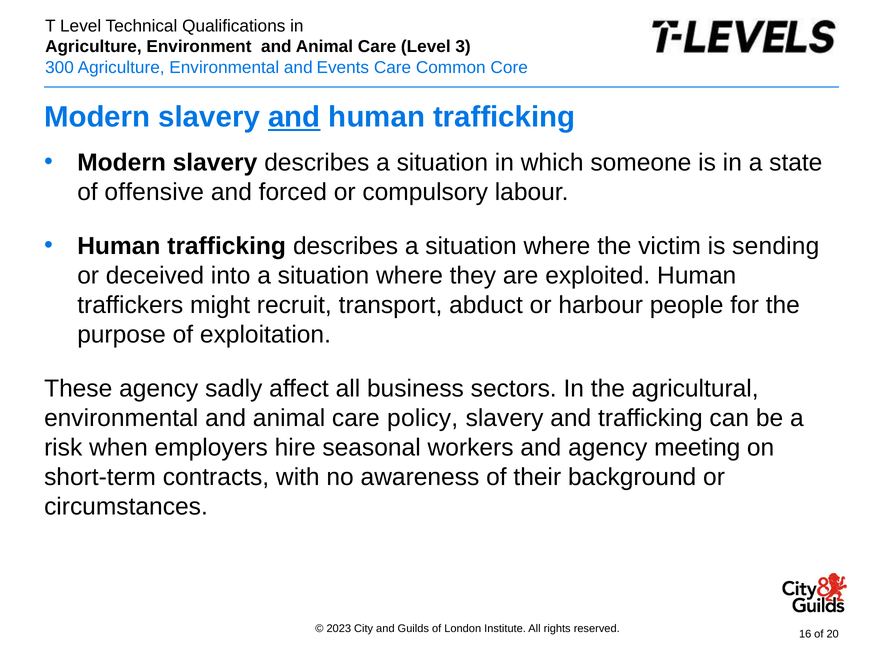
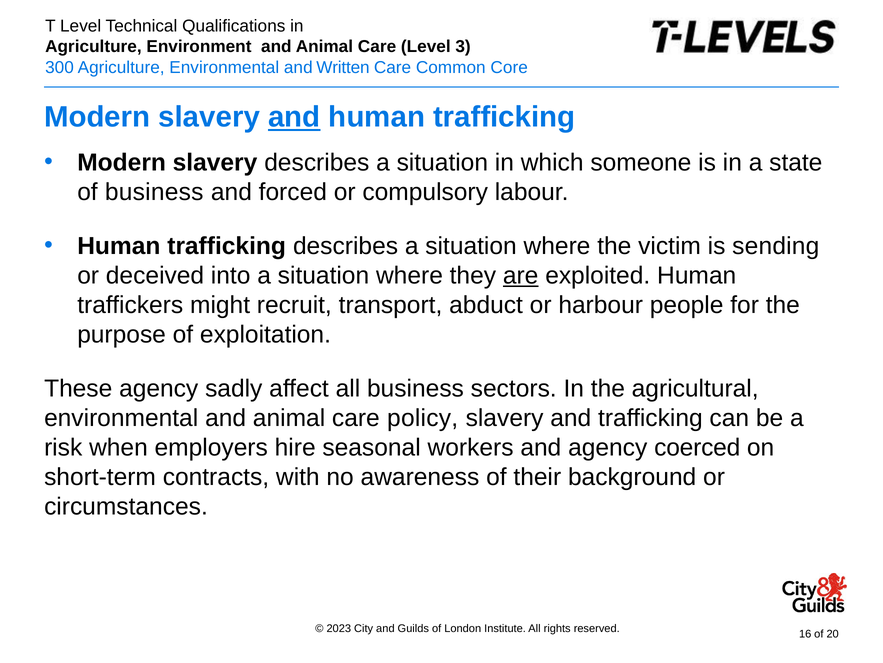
Events: Events -> Written
of offensive: offensive -> business
are underline: none -> present
meeting: meeting -> coerced
